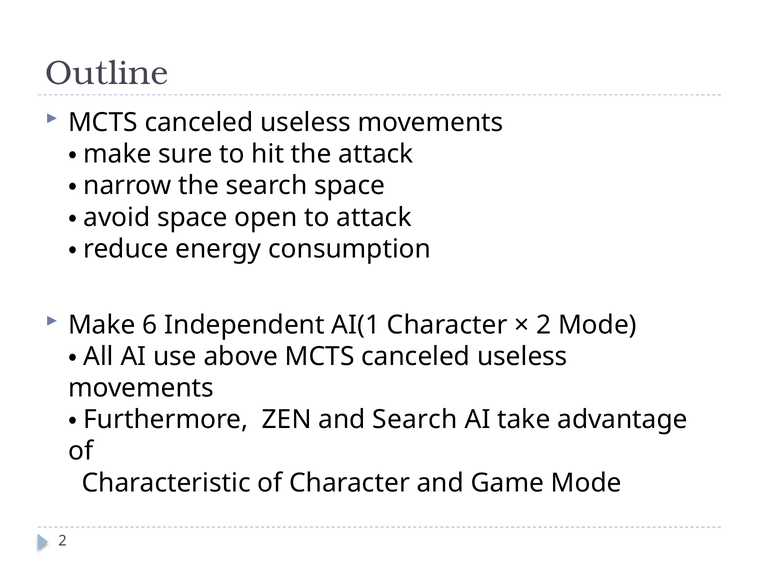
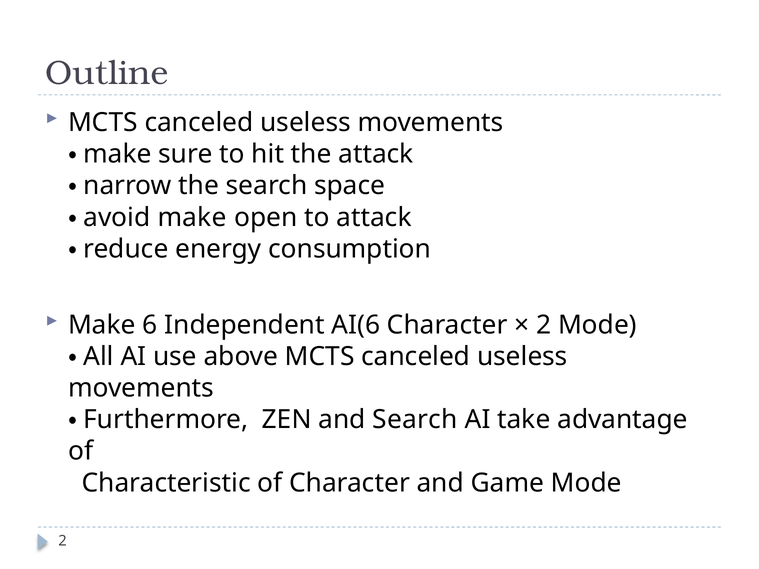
space at (192, 217): space -> make
AI(1: AI(1 -> AI(6
